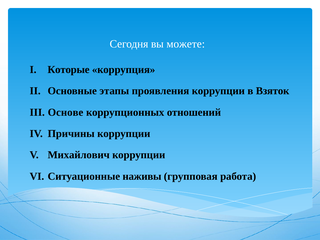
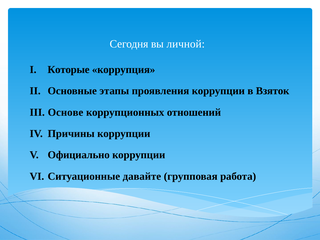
можете: можете -> личной
Михайлович: Михайлович -> Официально
наживы: наживы -> давайте
